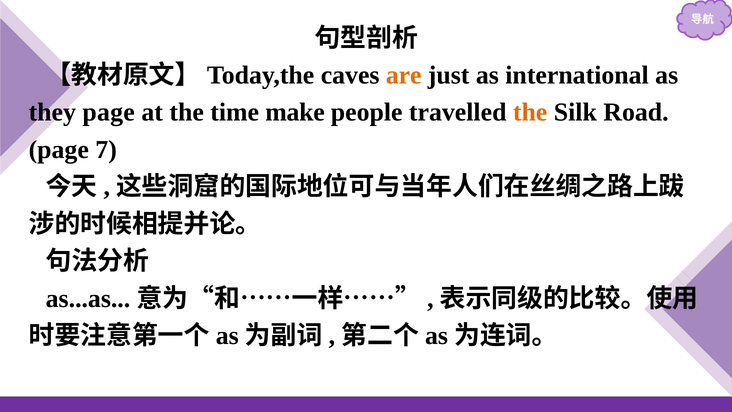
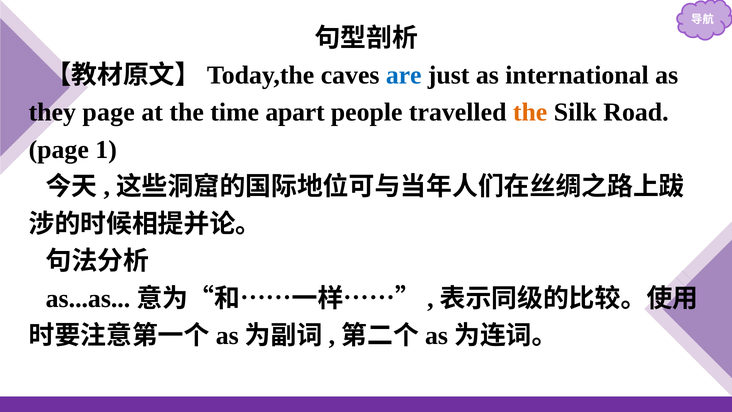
are colour: orange -> blue
make: make -> apart
7: 7 -> 1
